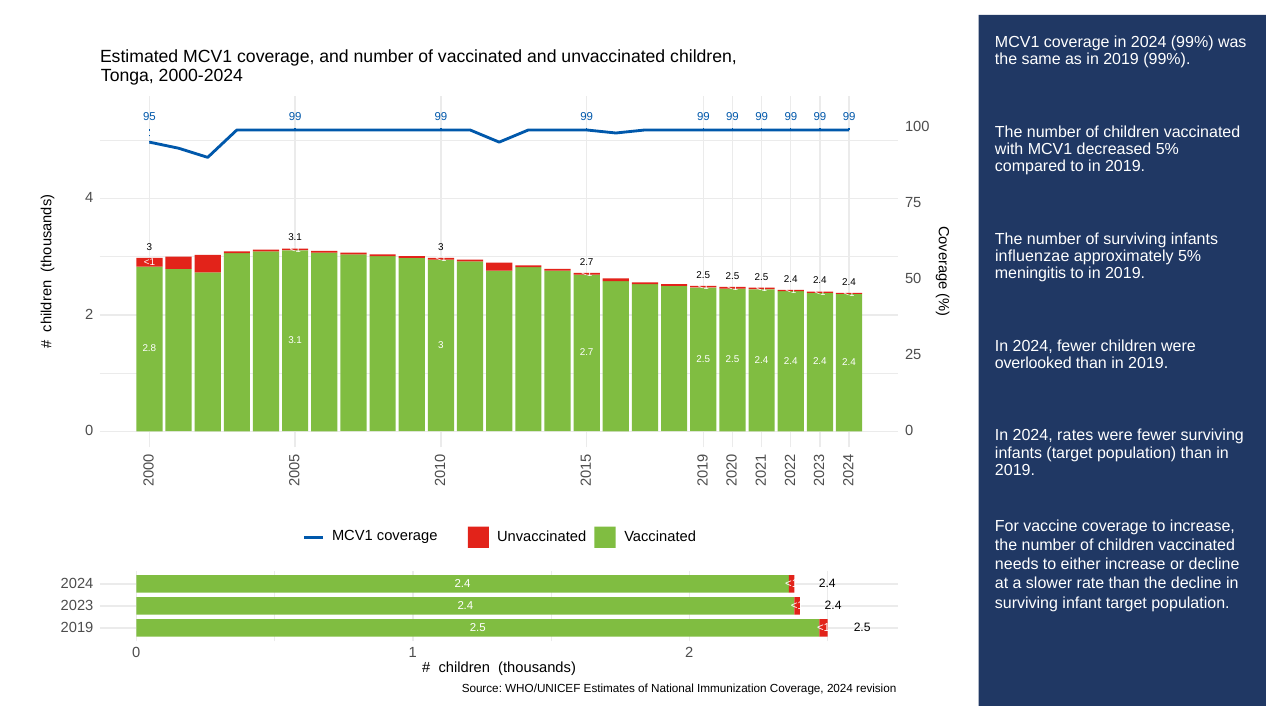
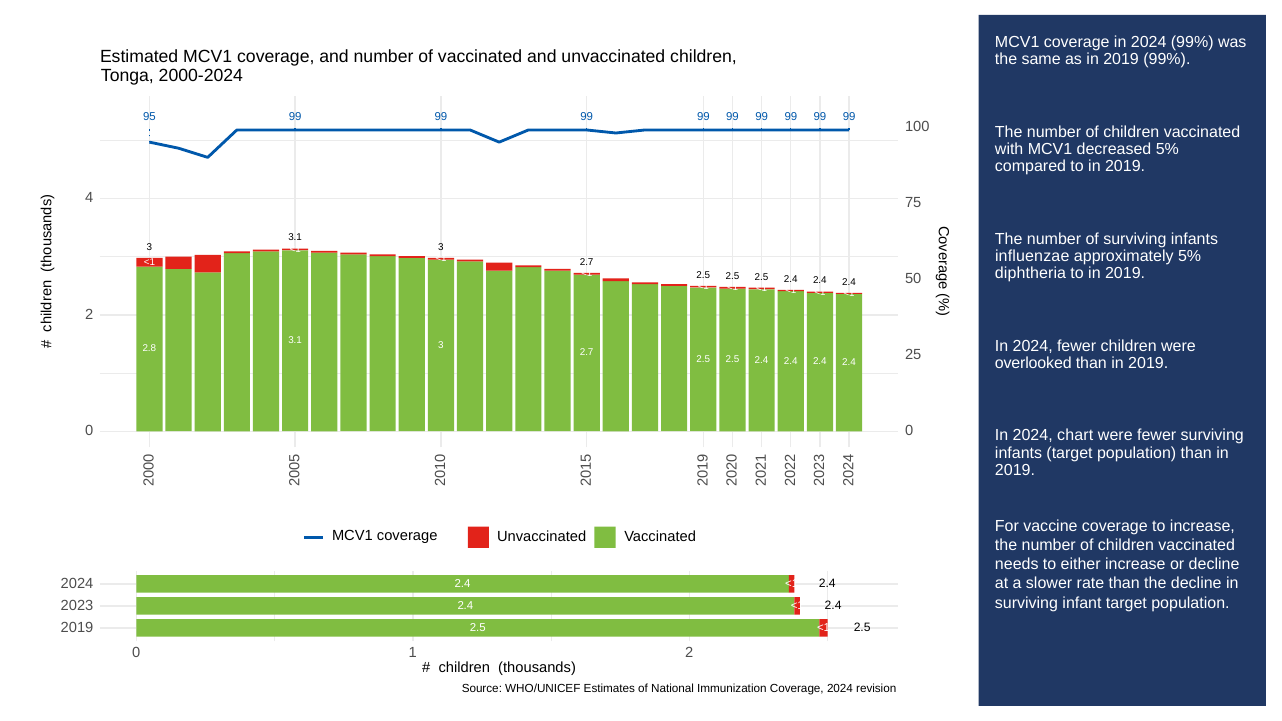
meningitis: meningitis -> diphtheria
rates: rates -> chart
